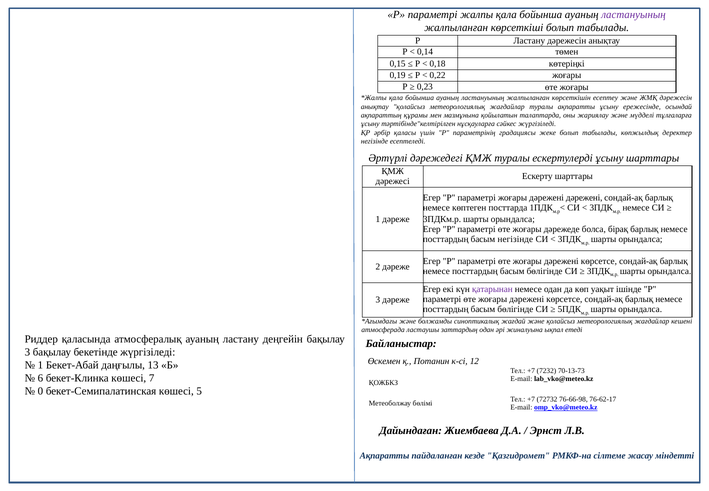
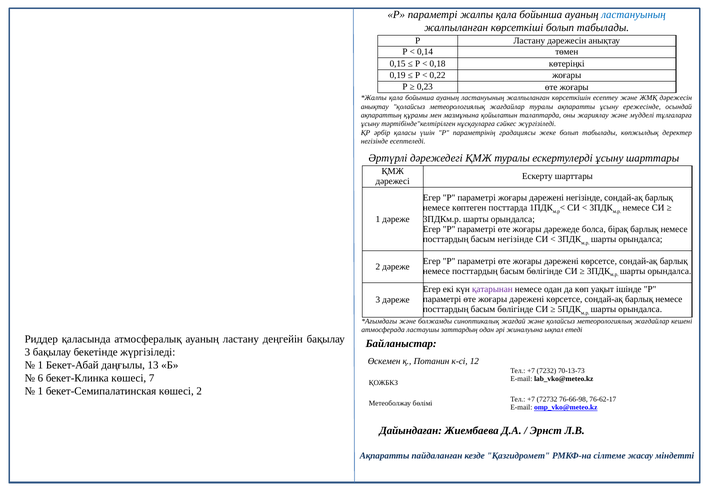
ластануының at (634, 15) colour: purple -> blue
дәрежені дәрежені: дәрежені -> негізінде
0 at (40, 391): 0 -> 1
көшесі 5: 5 -> 2
